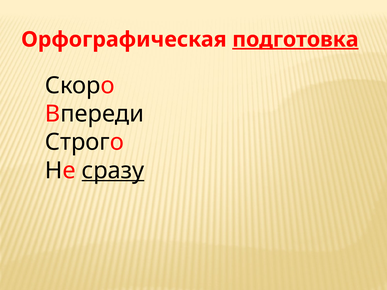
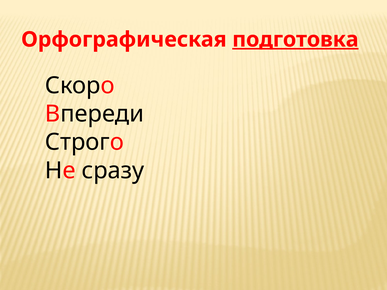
сразу underline: present -> none
